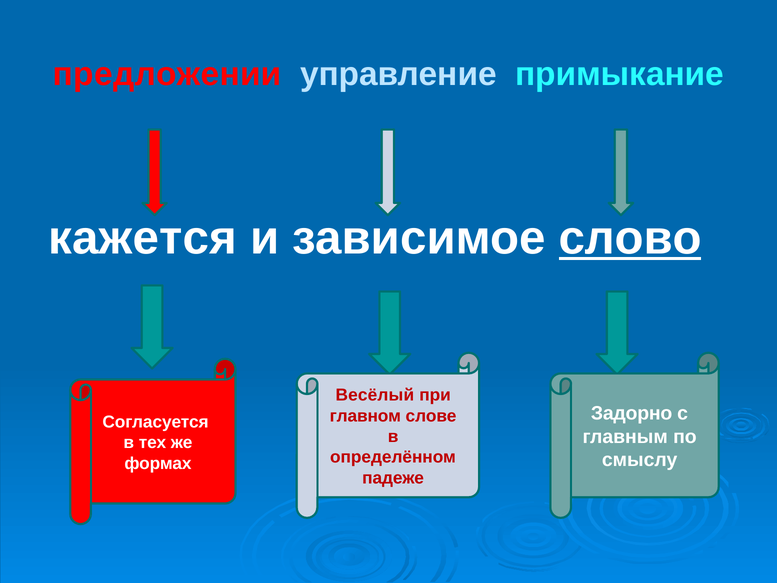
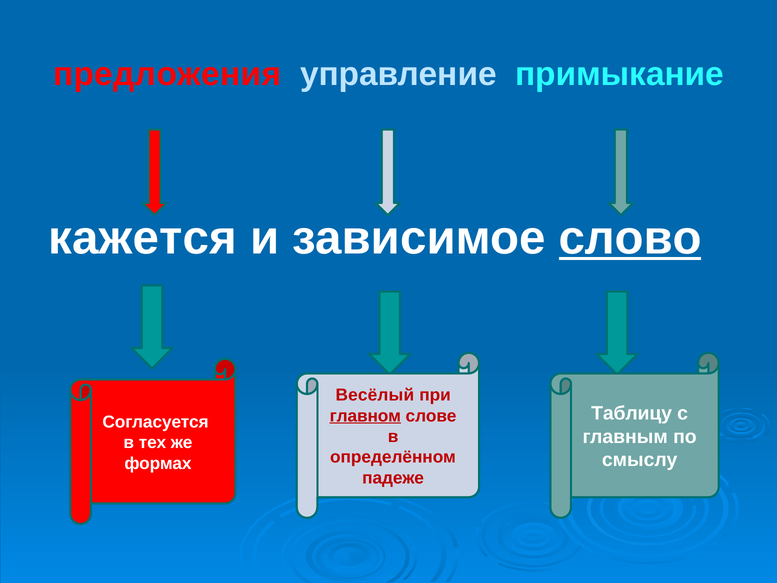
предложении: предложении -> предложения
Задорно: Задорно -> Таблицу
главном underline: none -> present
